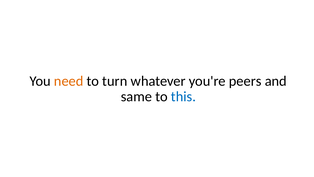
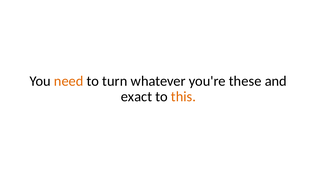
peers: peers -> these
same: same -> exact
this colour: blue -> orange
